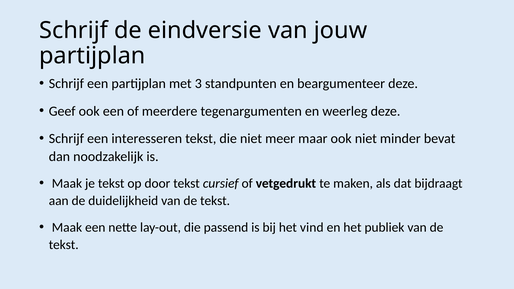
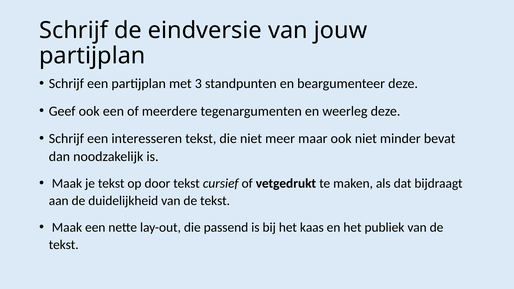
vind: vind -> kaas
